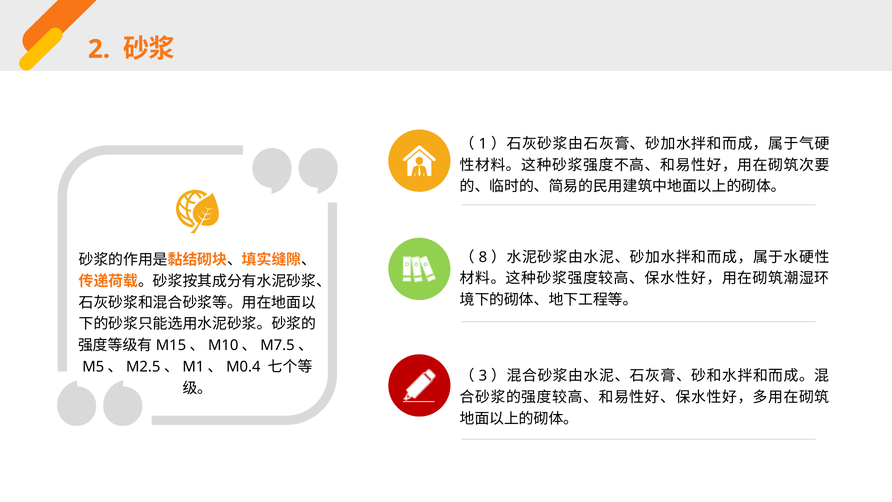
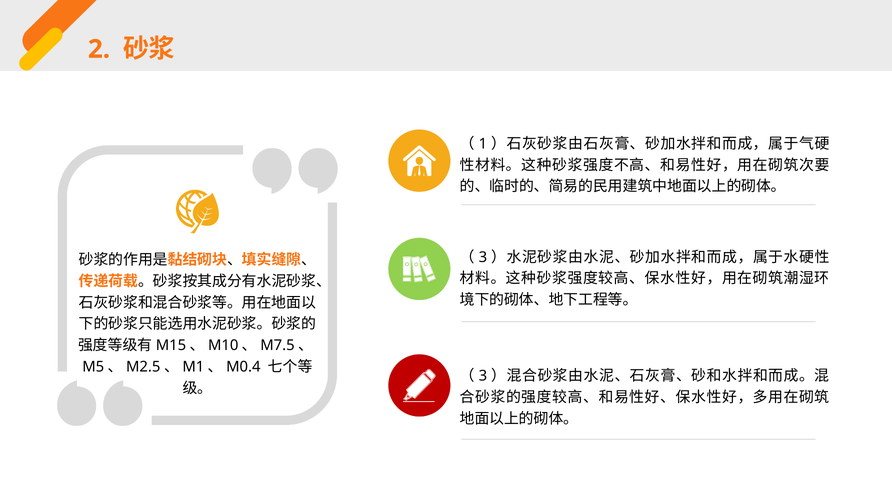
8 at (483, 257): 8 -> 3
